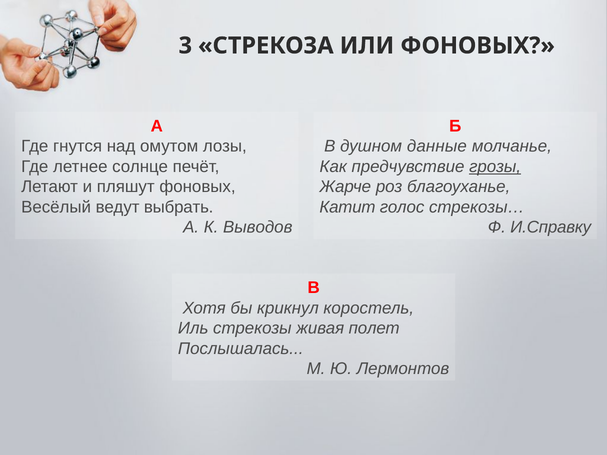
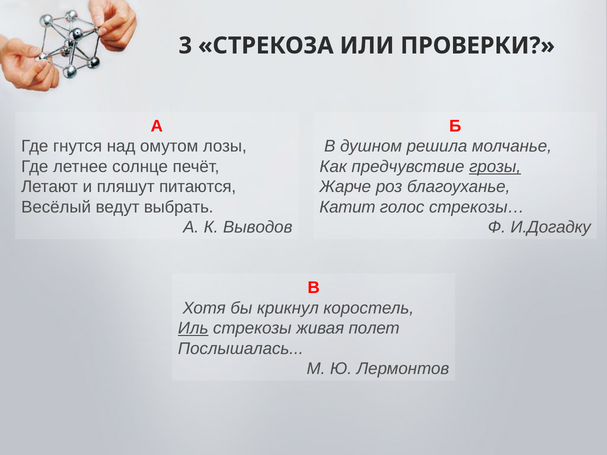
ИЛИ ФОНОВЫХ: ФОНОВЫХ -> ПРОВЕРКИ
данные: данные -> решила
пляшут фоновых: фоновых -> питаются
И.Справку: И.Справку -> И.Догадку
Иль underline: none -> present
